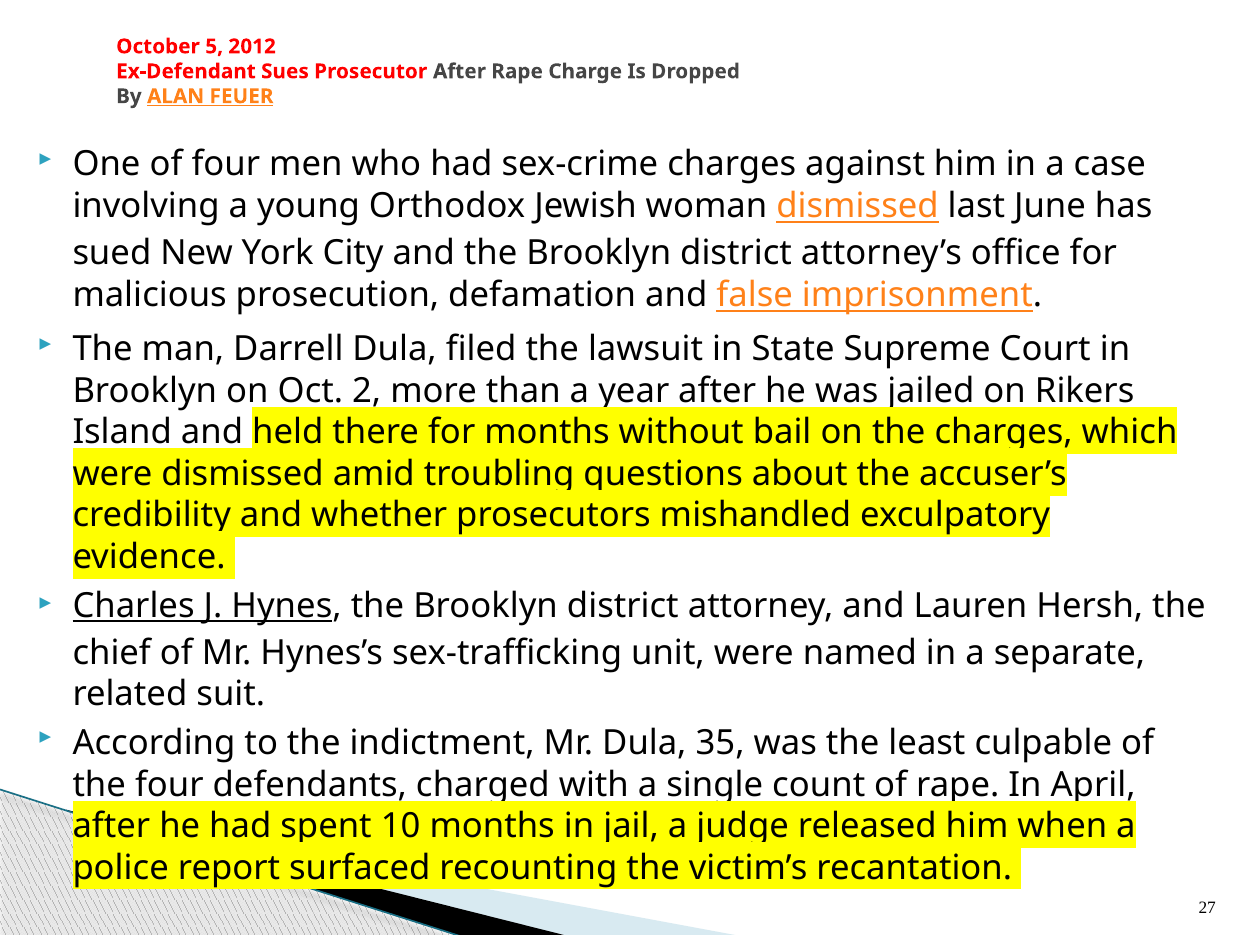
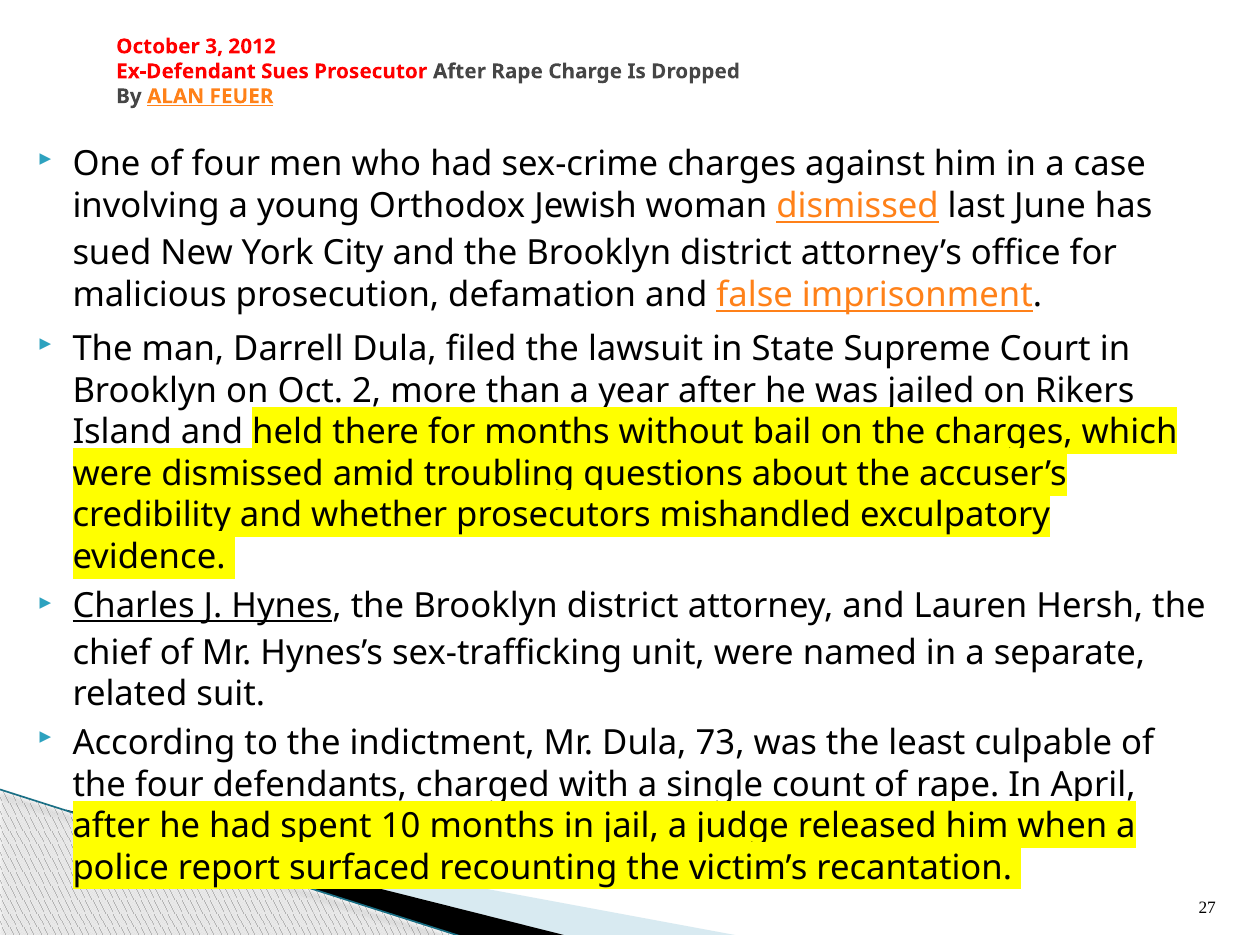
5: 5 -> 3
35: 35 -> 73
